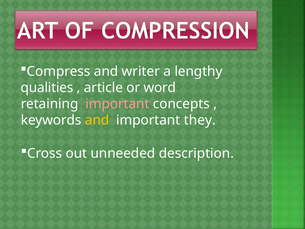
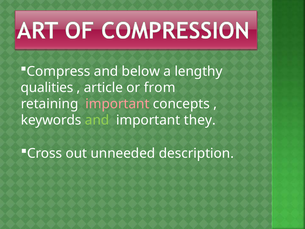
writer: writer -> below
word: word -> from
and at (97, 120) colour: yellow -> light green
